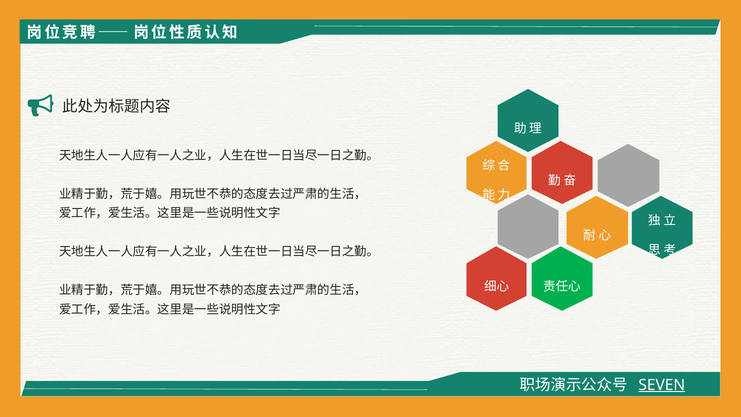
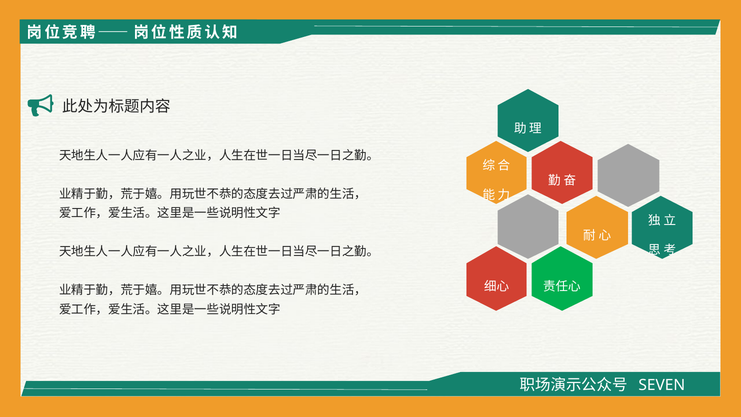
SEVEN underline: present -> none
